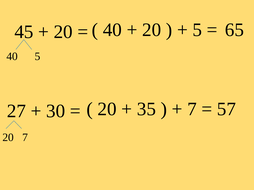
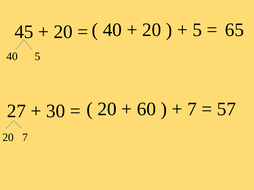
35: 35 -> 60
